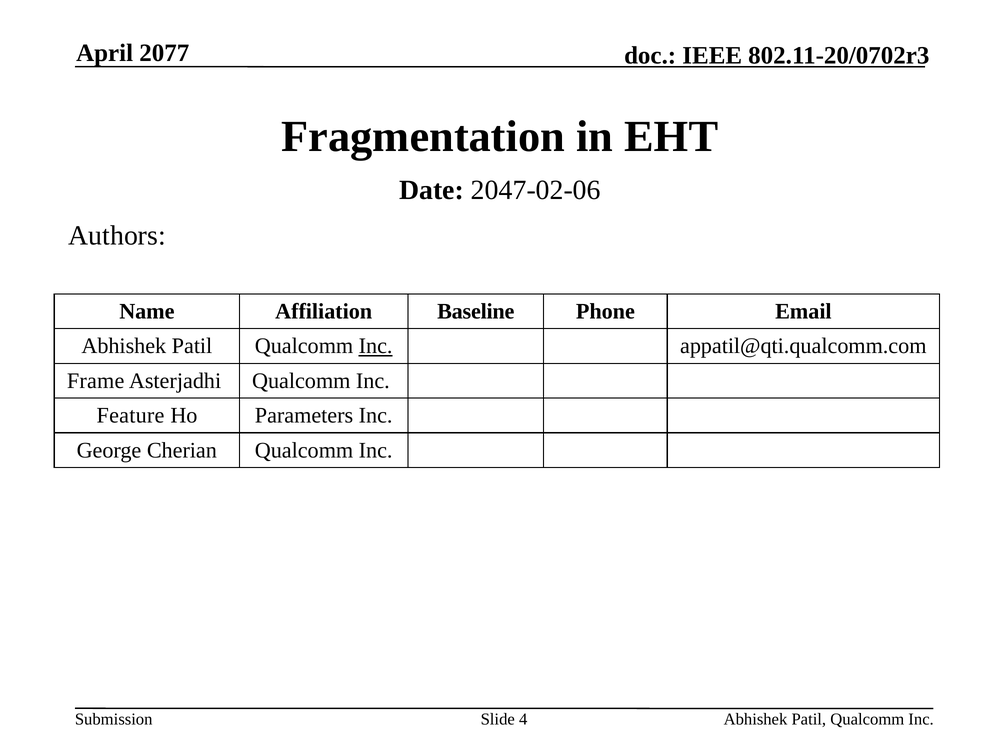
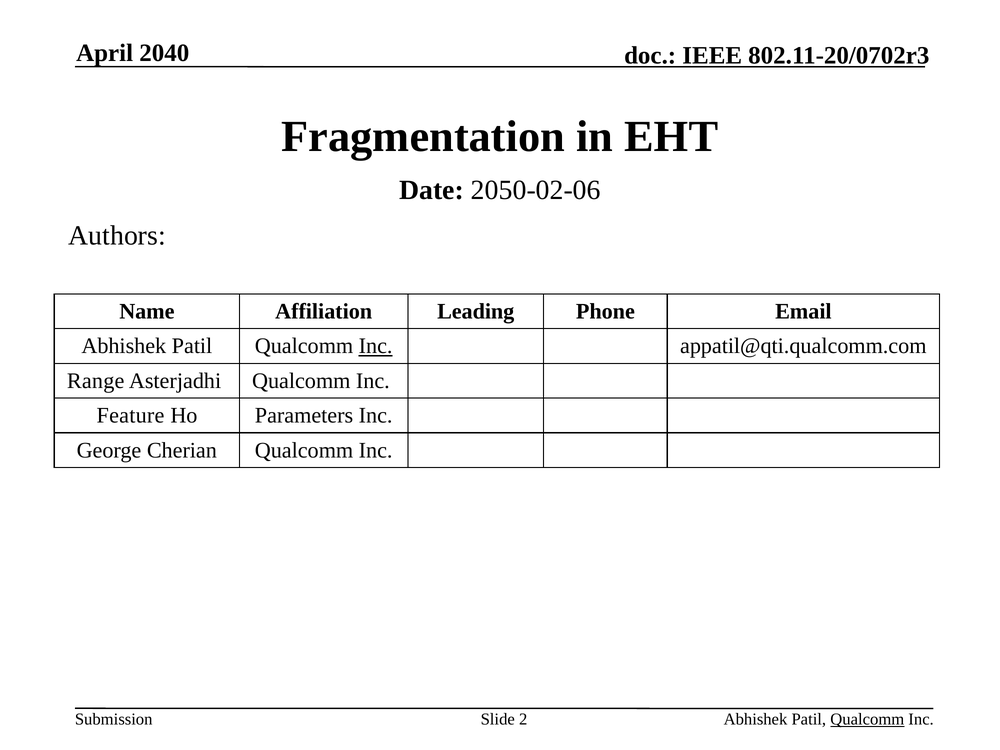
2077: 2077 -> 2040
2047-02-06: 2047-02-06 -> 2050-02-06
Baseline: Baseline -> Leading
Frame: Frame -> Range
4: 4 -> 2
Qualcomm at (867, 719) underline: none -> present
